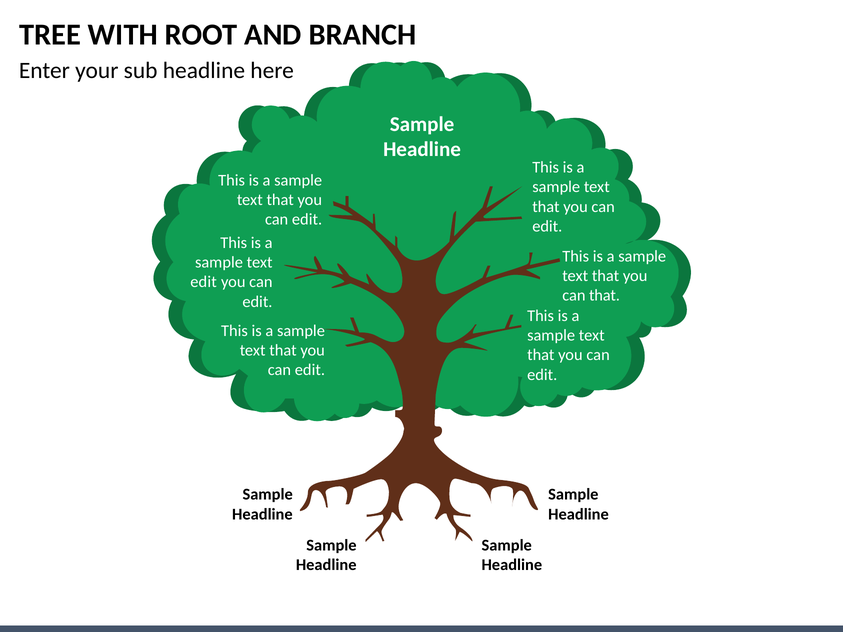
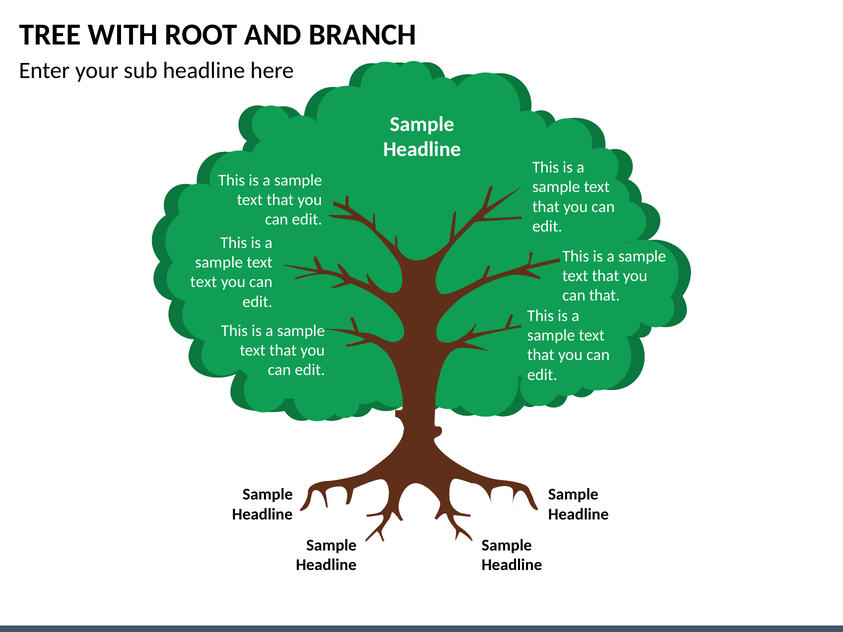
edit at (204, 282): edit -> text
